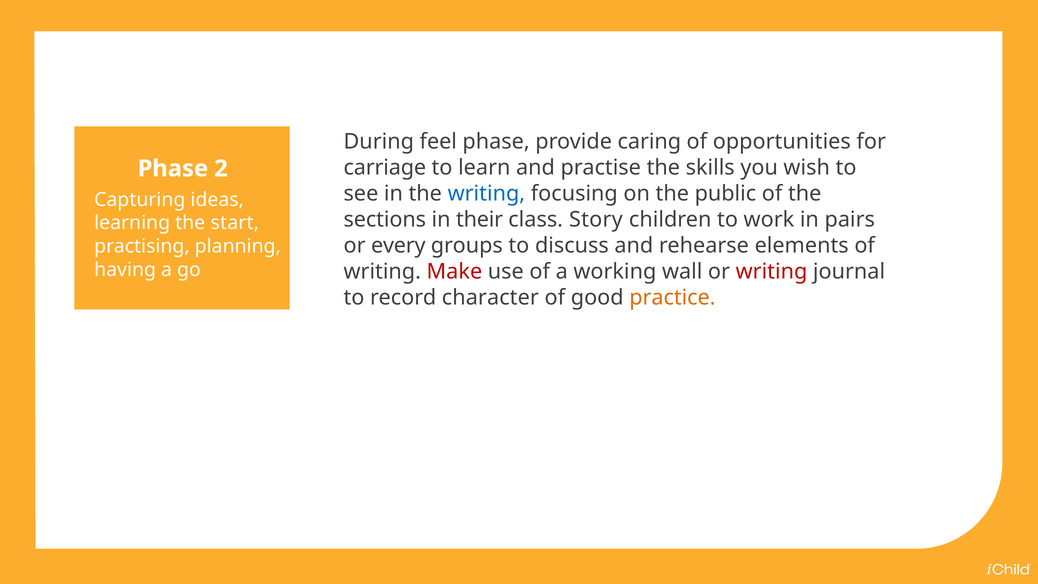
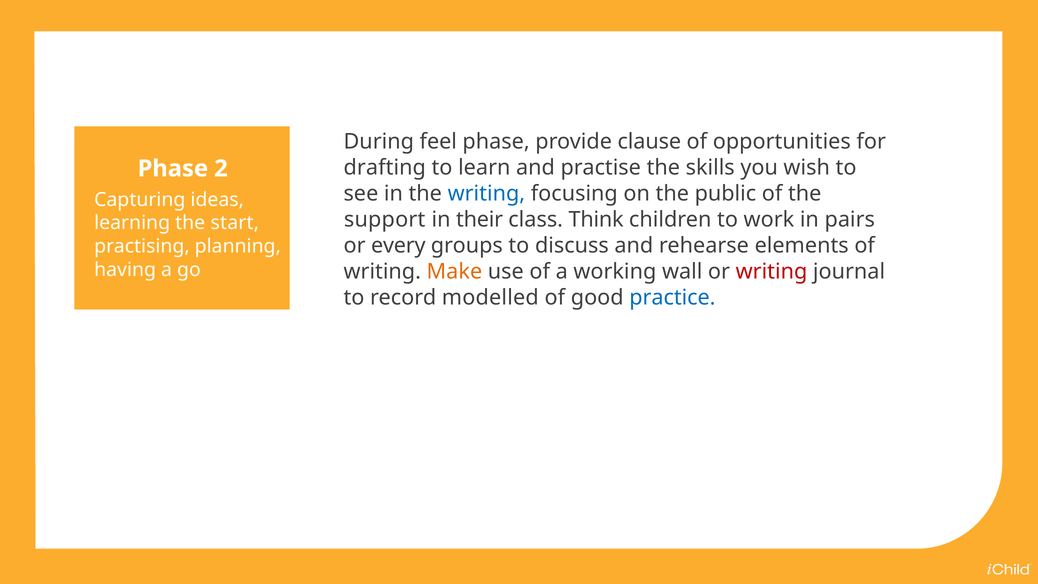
caring: caring -> clause
carriage: carriage -> drafting
sections: sections -> support
Story: Story -> Think
Make colour: red -> orange
character: character -> modelled
practice colour: orange -> blue
